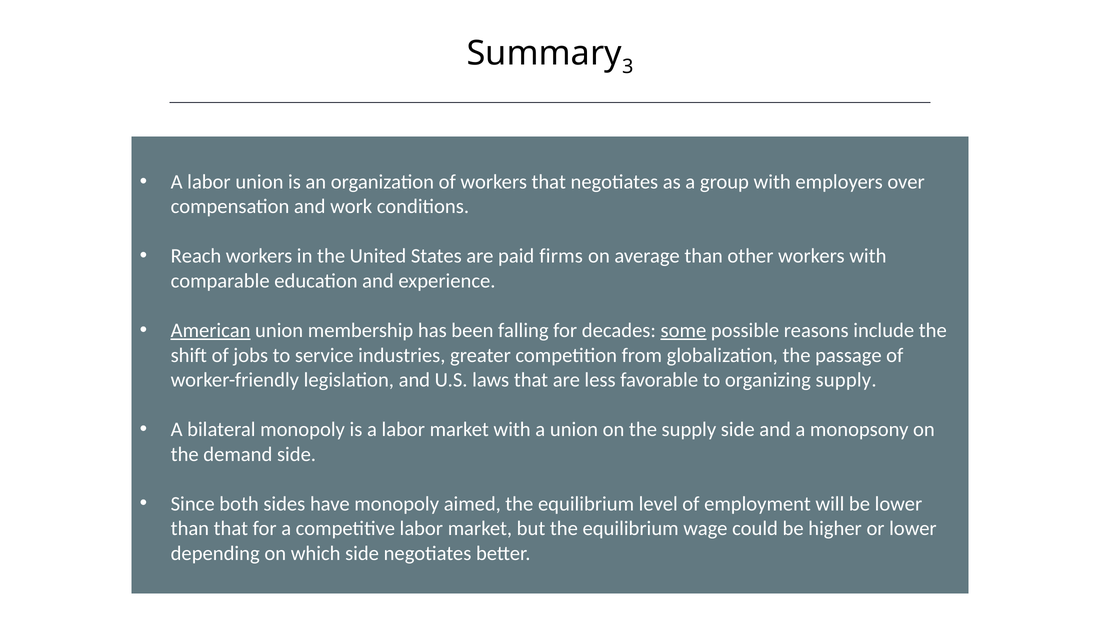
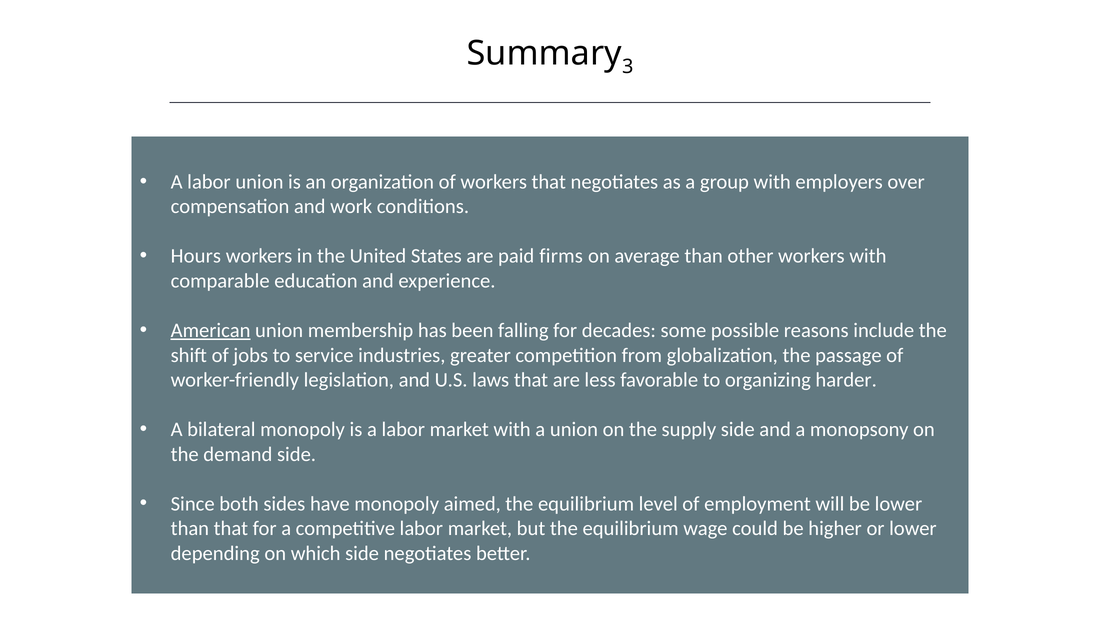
Reach: Reach -> Hours
some underline: present -> none
organizing supply: supply -> harder
